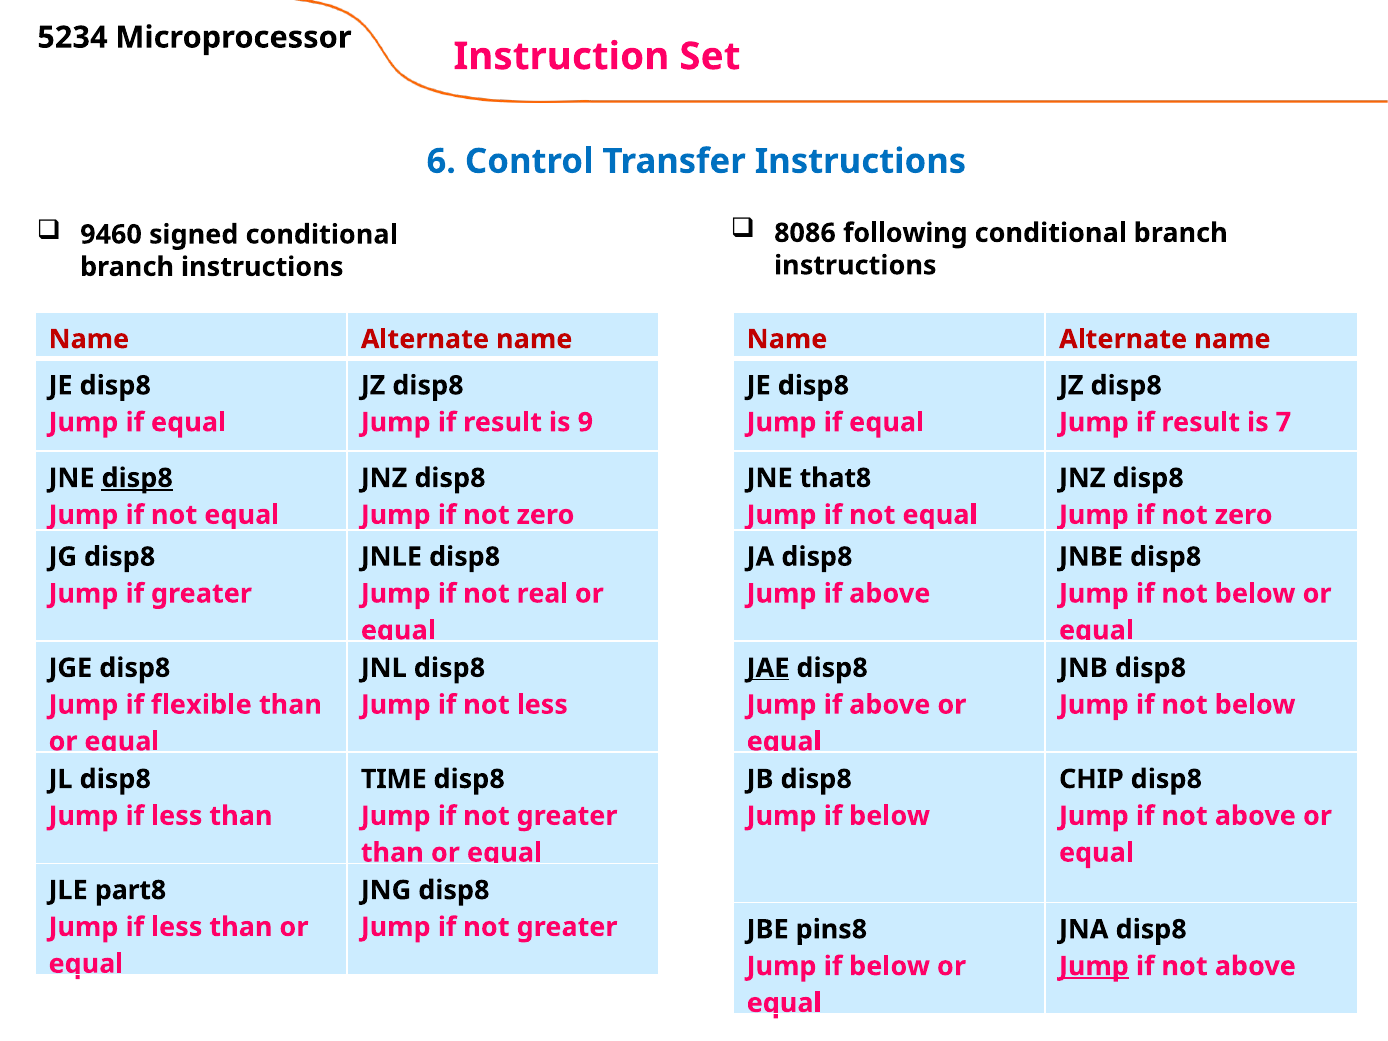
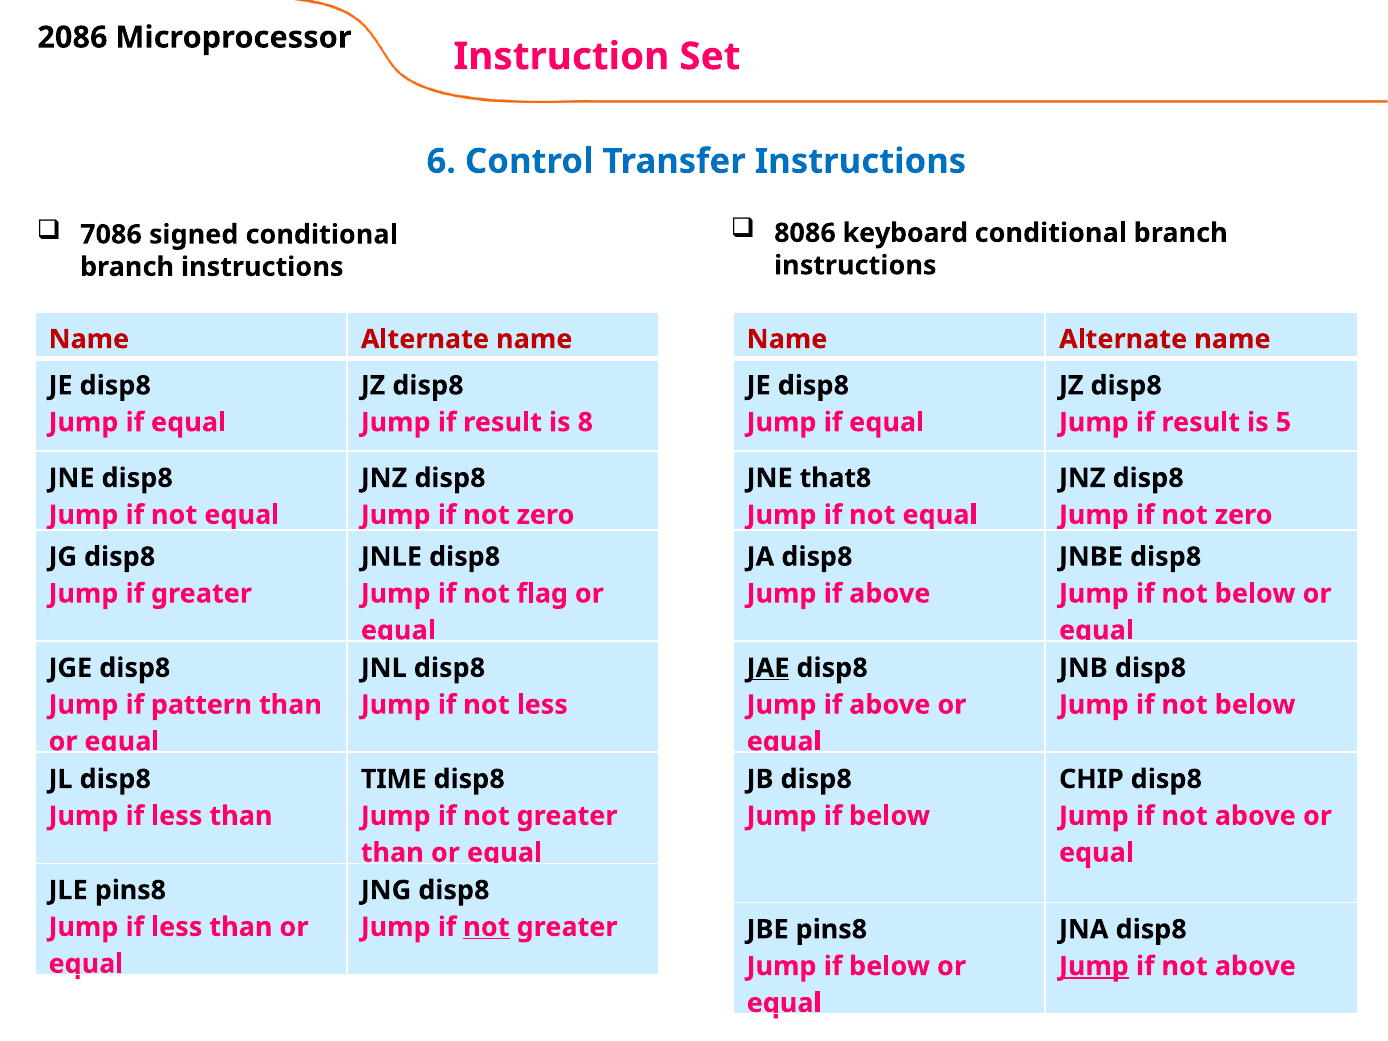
5234: 5234 -> 2086
following: following -> keyboard
9460: 9460 -> 7086
9: 9 -> 8
7: 7 -> 5
disp8 at (137, 478) underline: present -> none
real: real -> flag
flexible: flexible -> pattern
JLE part8: part8 -> pins8
not at (486, 927) underline: none -> present
